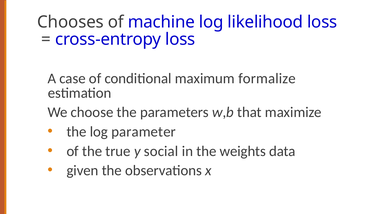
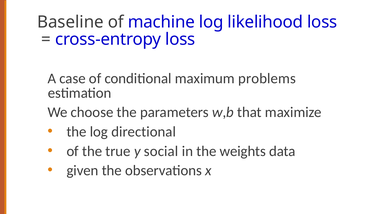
Chooses: Chooses -> Baseline
formalize: formalize -> problems
parameter: parameter -> directional
